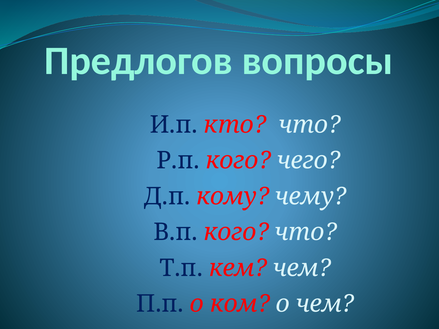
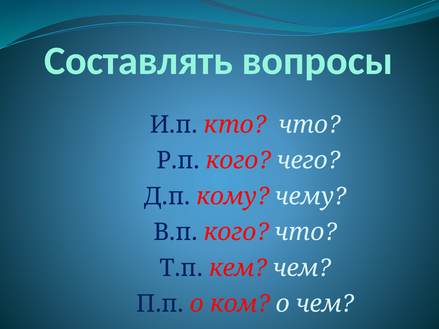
Предлогов: Предлогов -> Составлять
